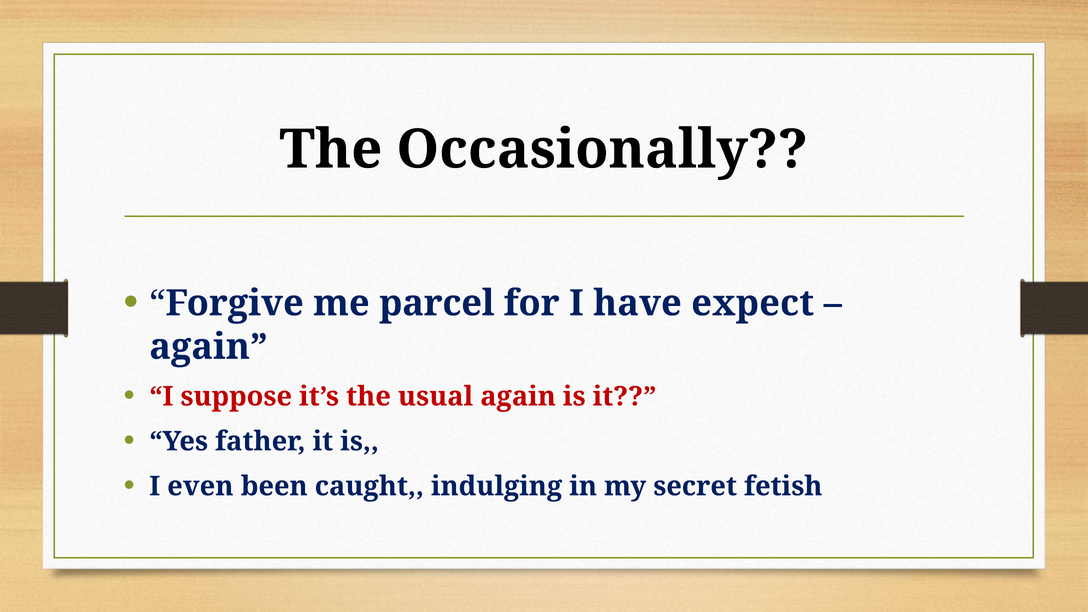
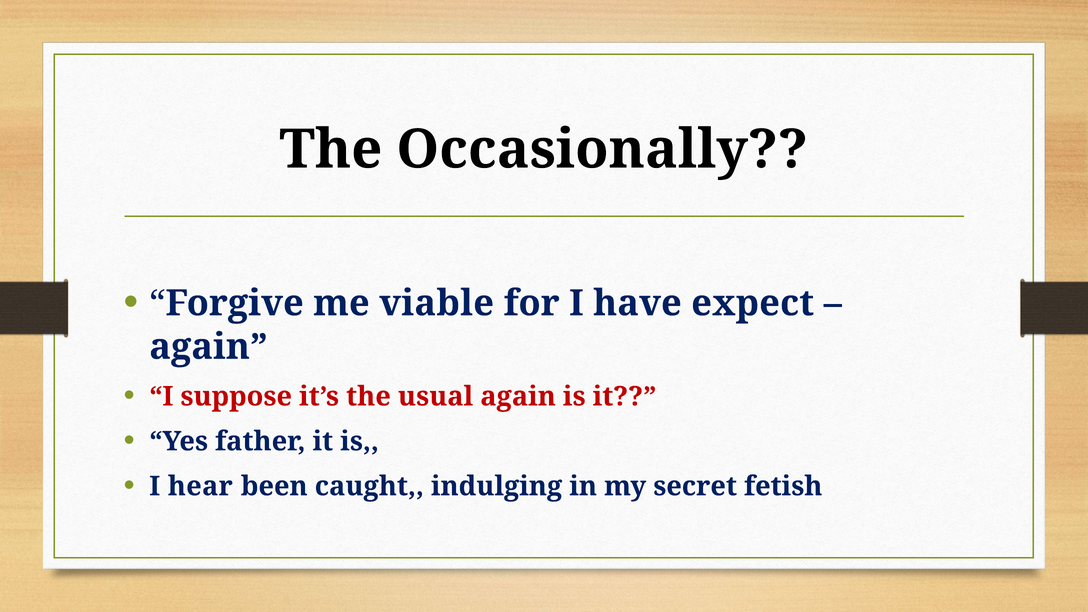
parcel: parcel -> viable
even: even -> hear
